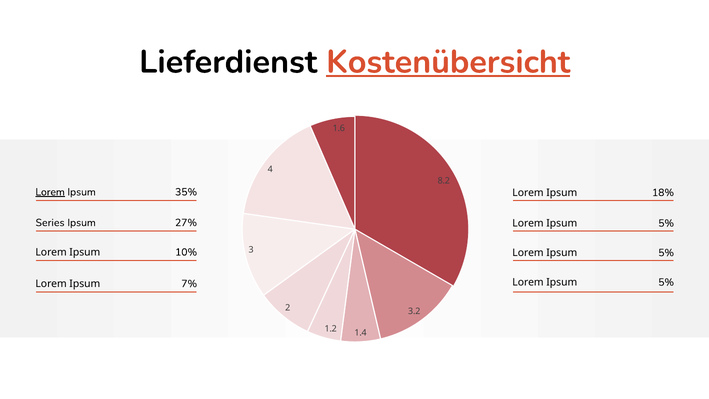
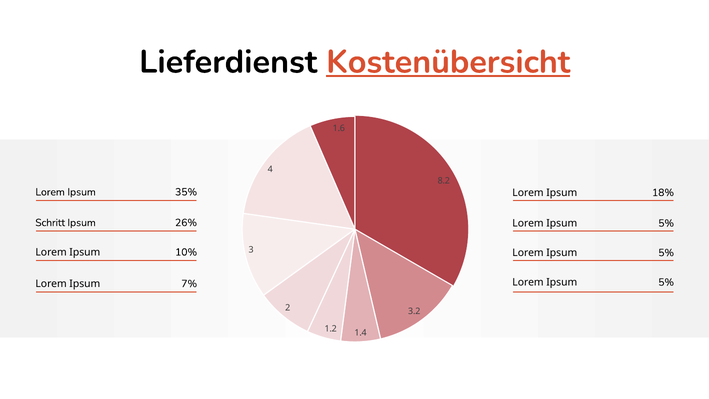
Lorem at (50, 192) underline: present -> none
Series: Series -> Schritt
27%: 27% -> 26%
